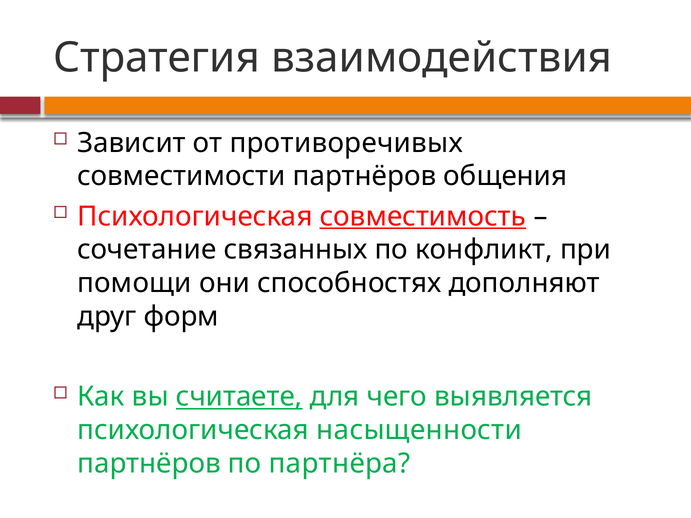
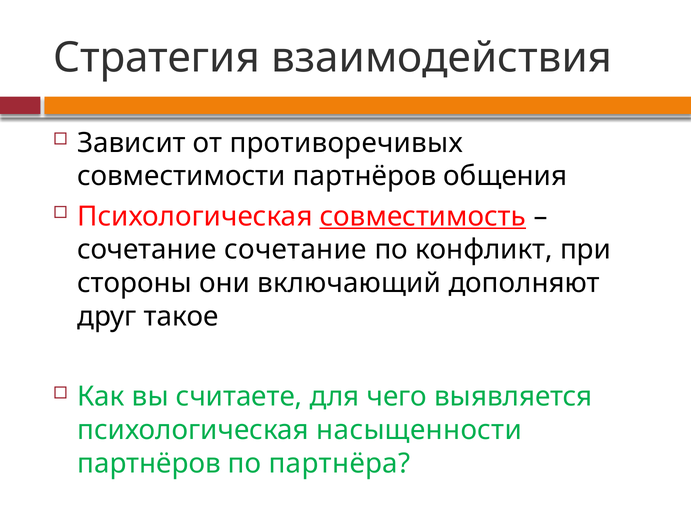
сочетание связанных: связанных -> сочетание
помощи: помощи -> стороны
способностях: способностях -> включающий
форм: форм -> такое
считаете underline: present -> none
